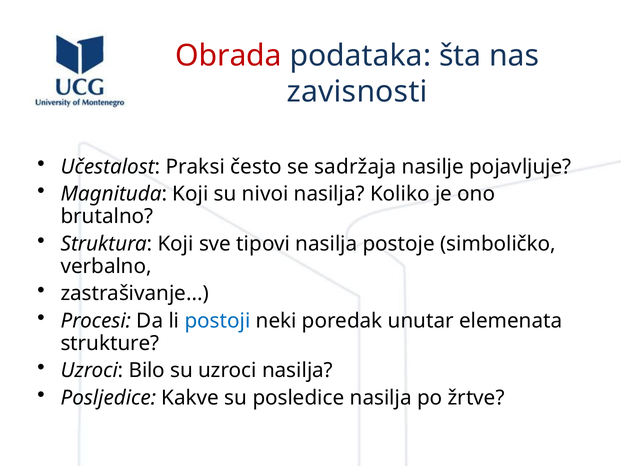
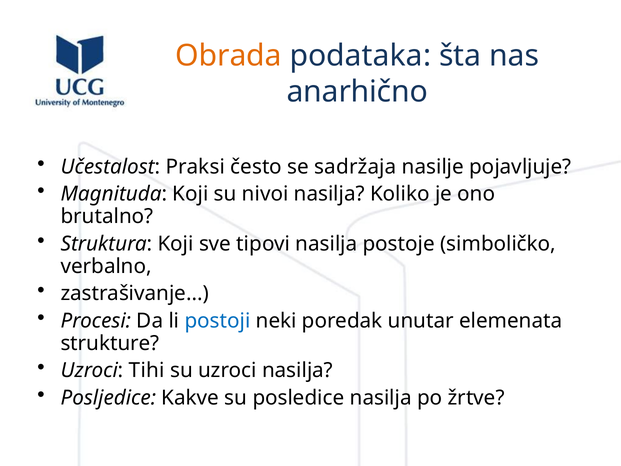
Obrada colour: red -> orange
zavisnosti: zavisnosti -> anarhično
Bilo: Bilo -> Tihi
